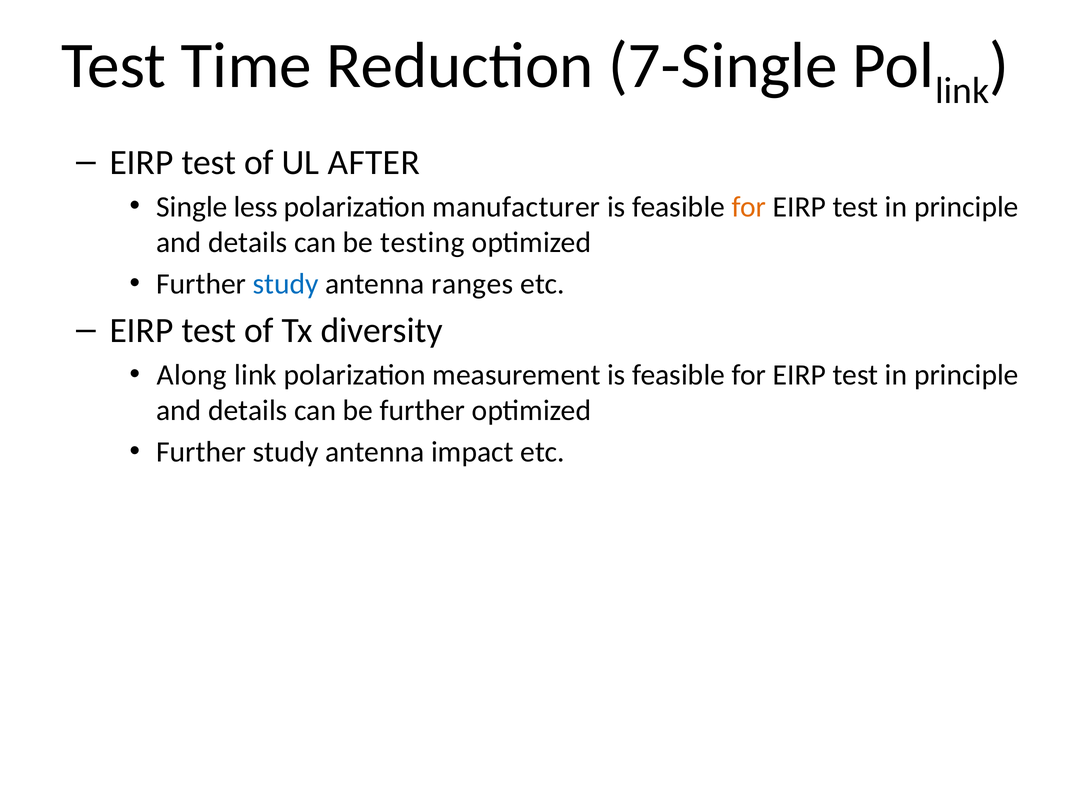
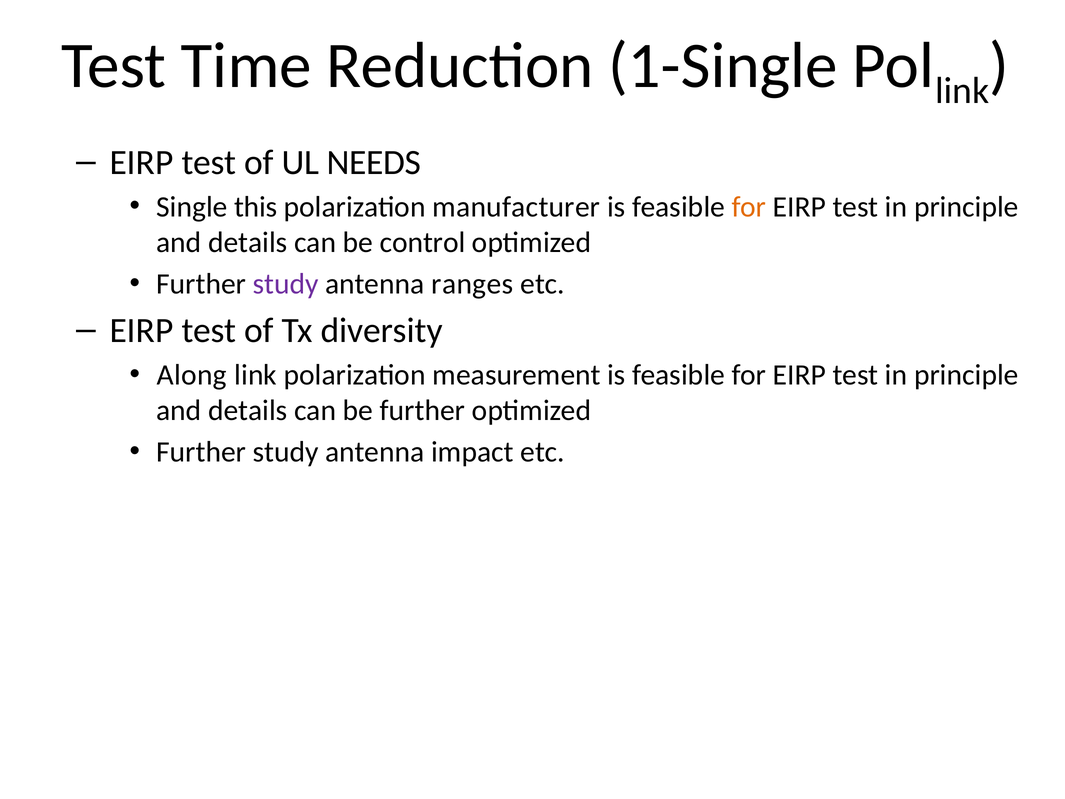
7-Single: 7-Single -> 1-Single
AFTER: AFTER -> NEEDS
less: less -> this
testing: testing -> control
study at (286, 284) colour: blue -> purple
